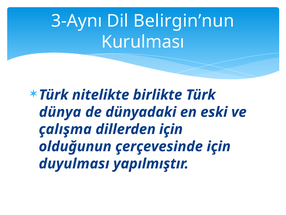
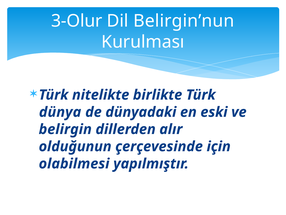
3-Aynı: 3-Aynı -> 3-Olur
çalışma: çalışma -> belirgin
dillerden için: için -> alır
duyulması: duyulması -> olabilmesi
